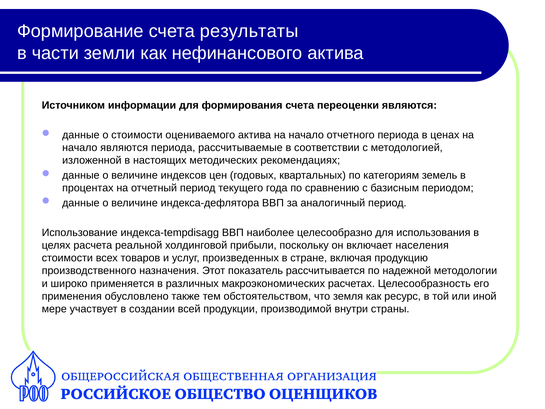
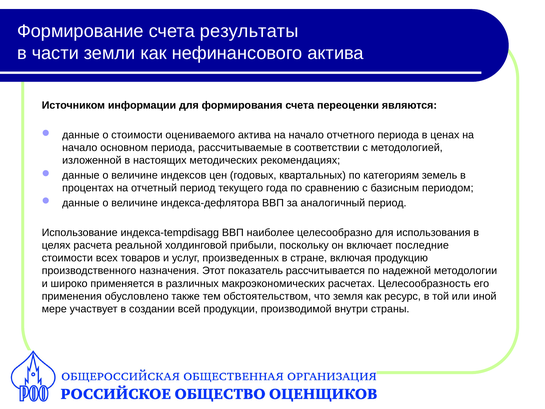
начало являются: являются -> основном
населения: населения -> последние
